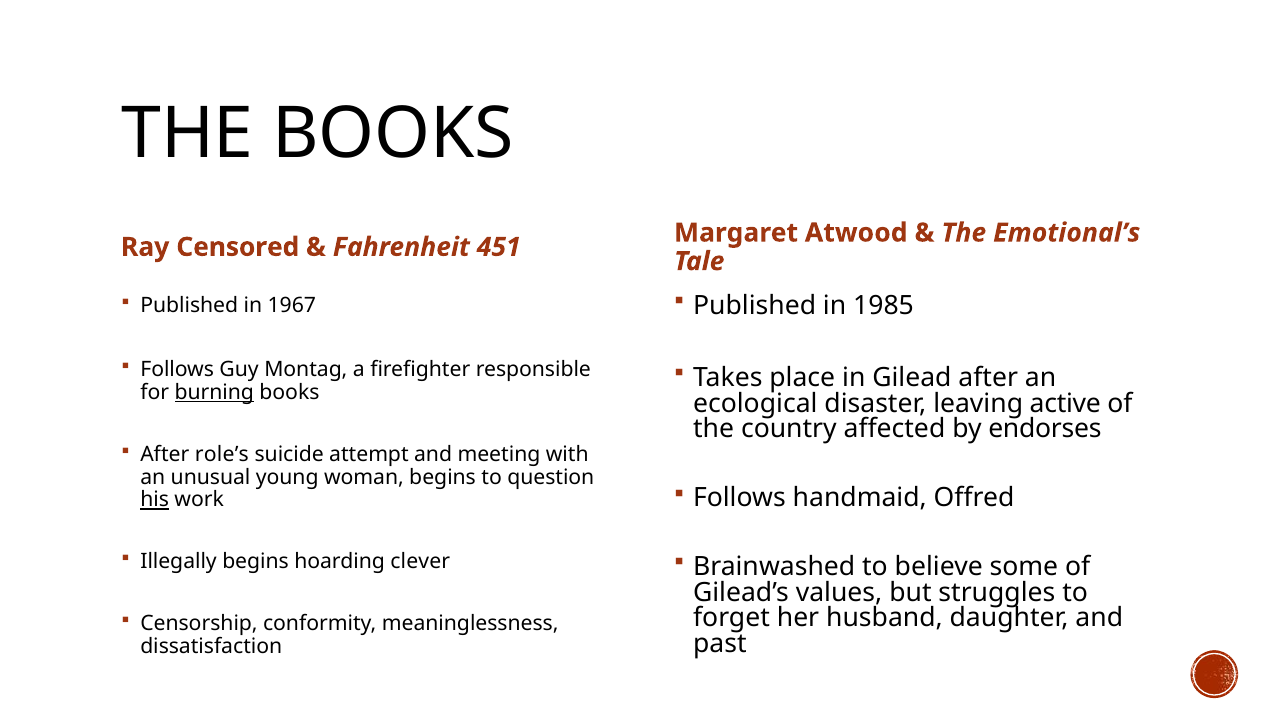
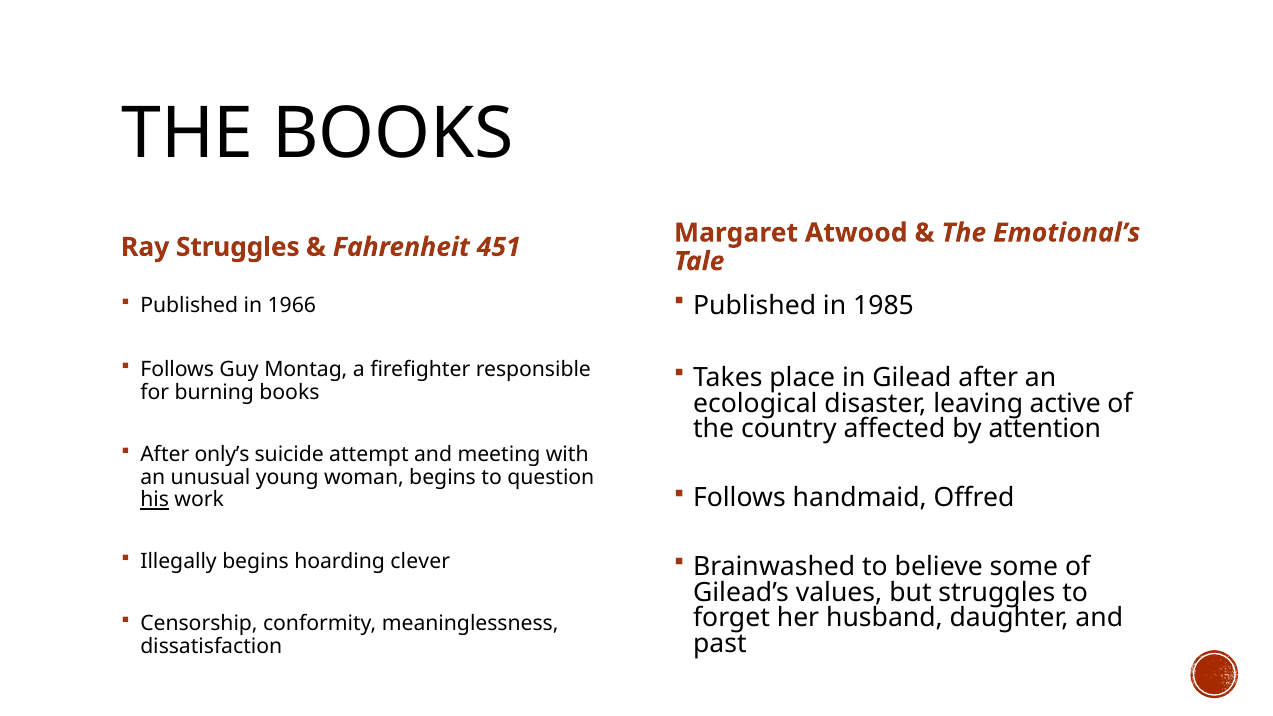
Ray Censored: Censored -> Struggles
1967: 1967 -> 1966
burning underline: present -> none
endorses: endorses -> attention
role’s: role’s -> only’s
